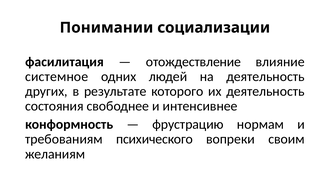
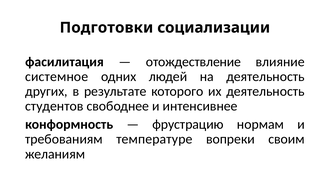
Понимании: Понимании -> Подготовки
состояния: состояния -> студентов
психического: психического -> температуре
